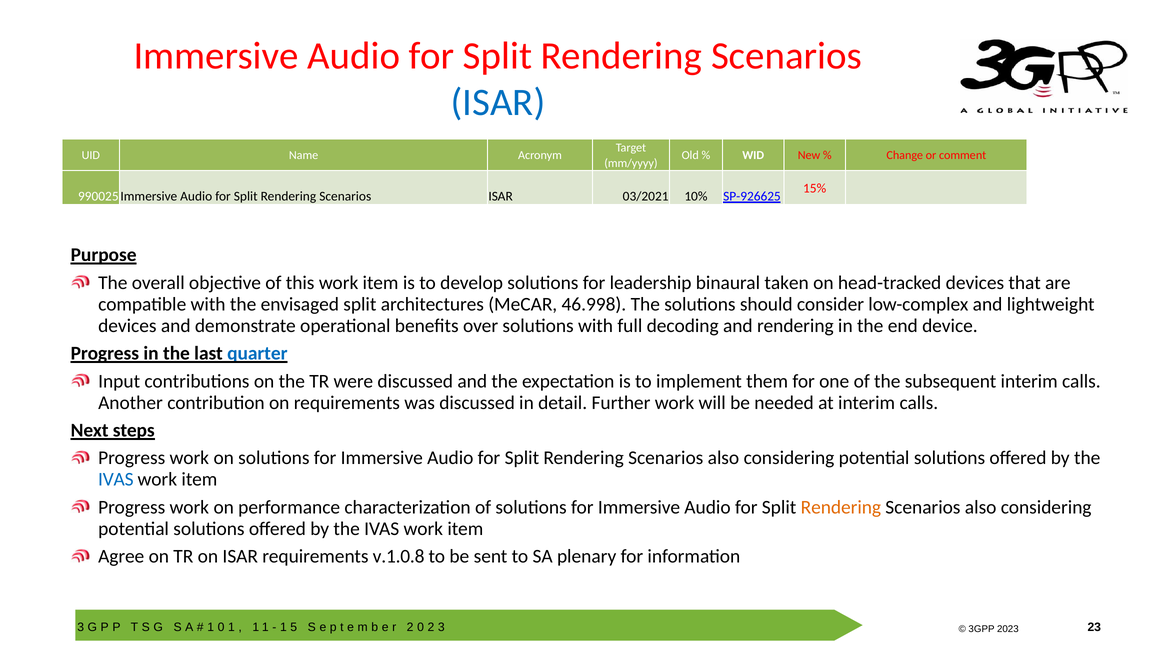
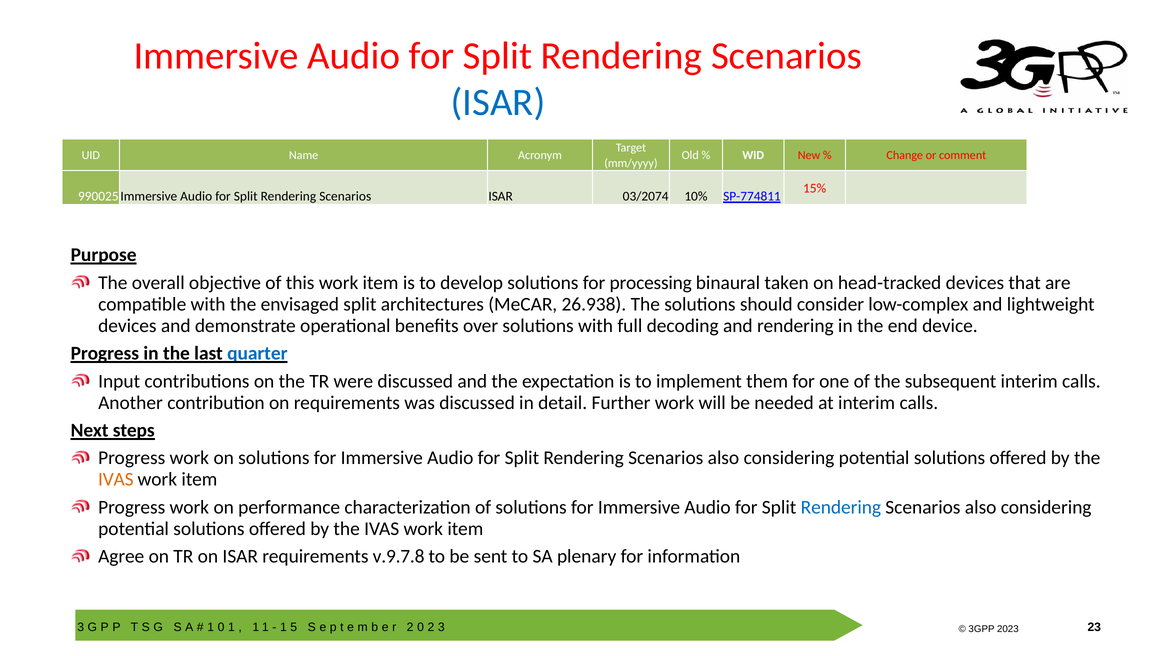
03/2021: 03/2021 -> 03/2074
SP-926625: SP-926625 -> SP-774811
leadership: leadership -> processing
46.998: 46.998 -> 26.938
IVAS at (116, 480) colour: blue -> orange
Rendering at (841, 507) colour: orange -> blue
v.1.0.8: v.1.0.8 -> v.9.7.8
